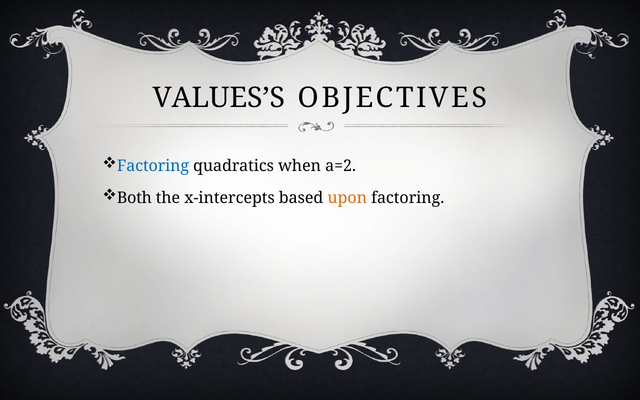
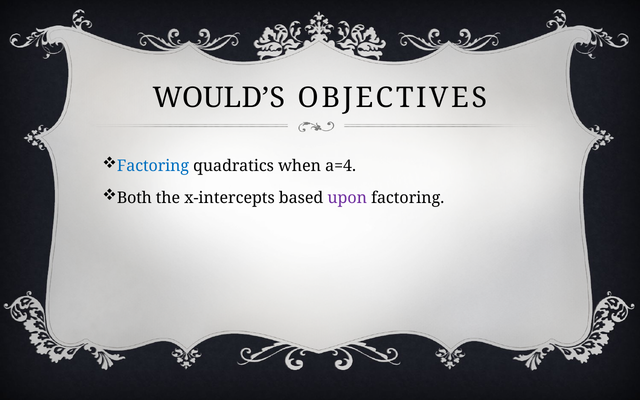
VALUES’S: VALUES’S -> WOULD’S
a=2: a=2 -> a=4
upon colour: orange -> purple
